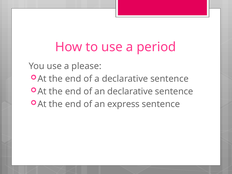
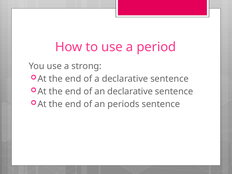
please: please -> strong
express: express -> periods
